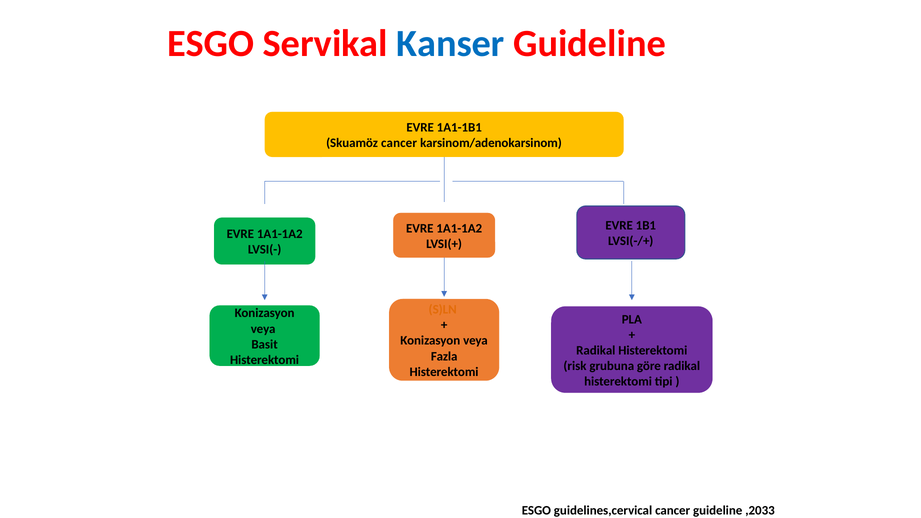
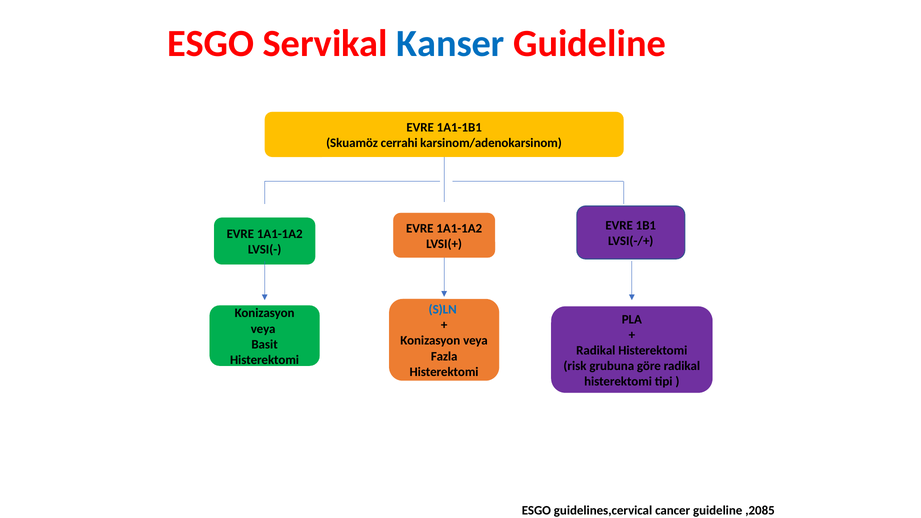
Skuamöz cancer: cancer -> cerrahi
S)LN colour: orange -> blue
,2033: ,2033 -> ,2085
